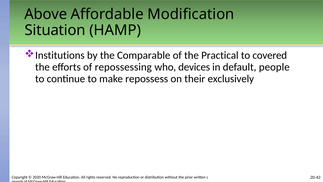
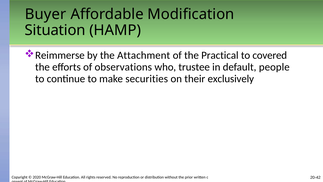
Above: Above -> Buyer
Institutions: Institutions -> Reimmerse
Comparable: Comparable -> Attachment
repossessing: repossessing -> observations
devices: devices -> trustee
repossess: repossess -> securities
